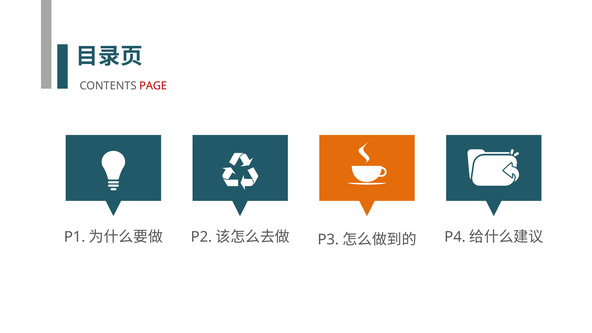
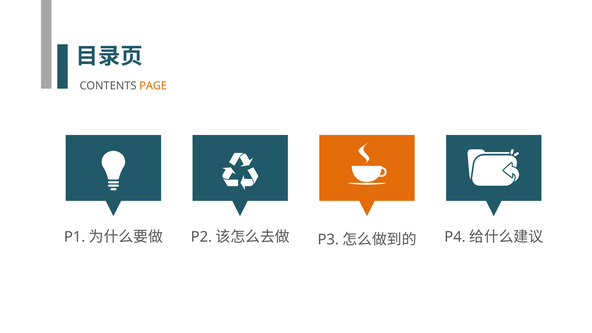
PAGE colour: red -> orange
